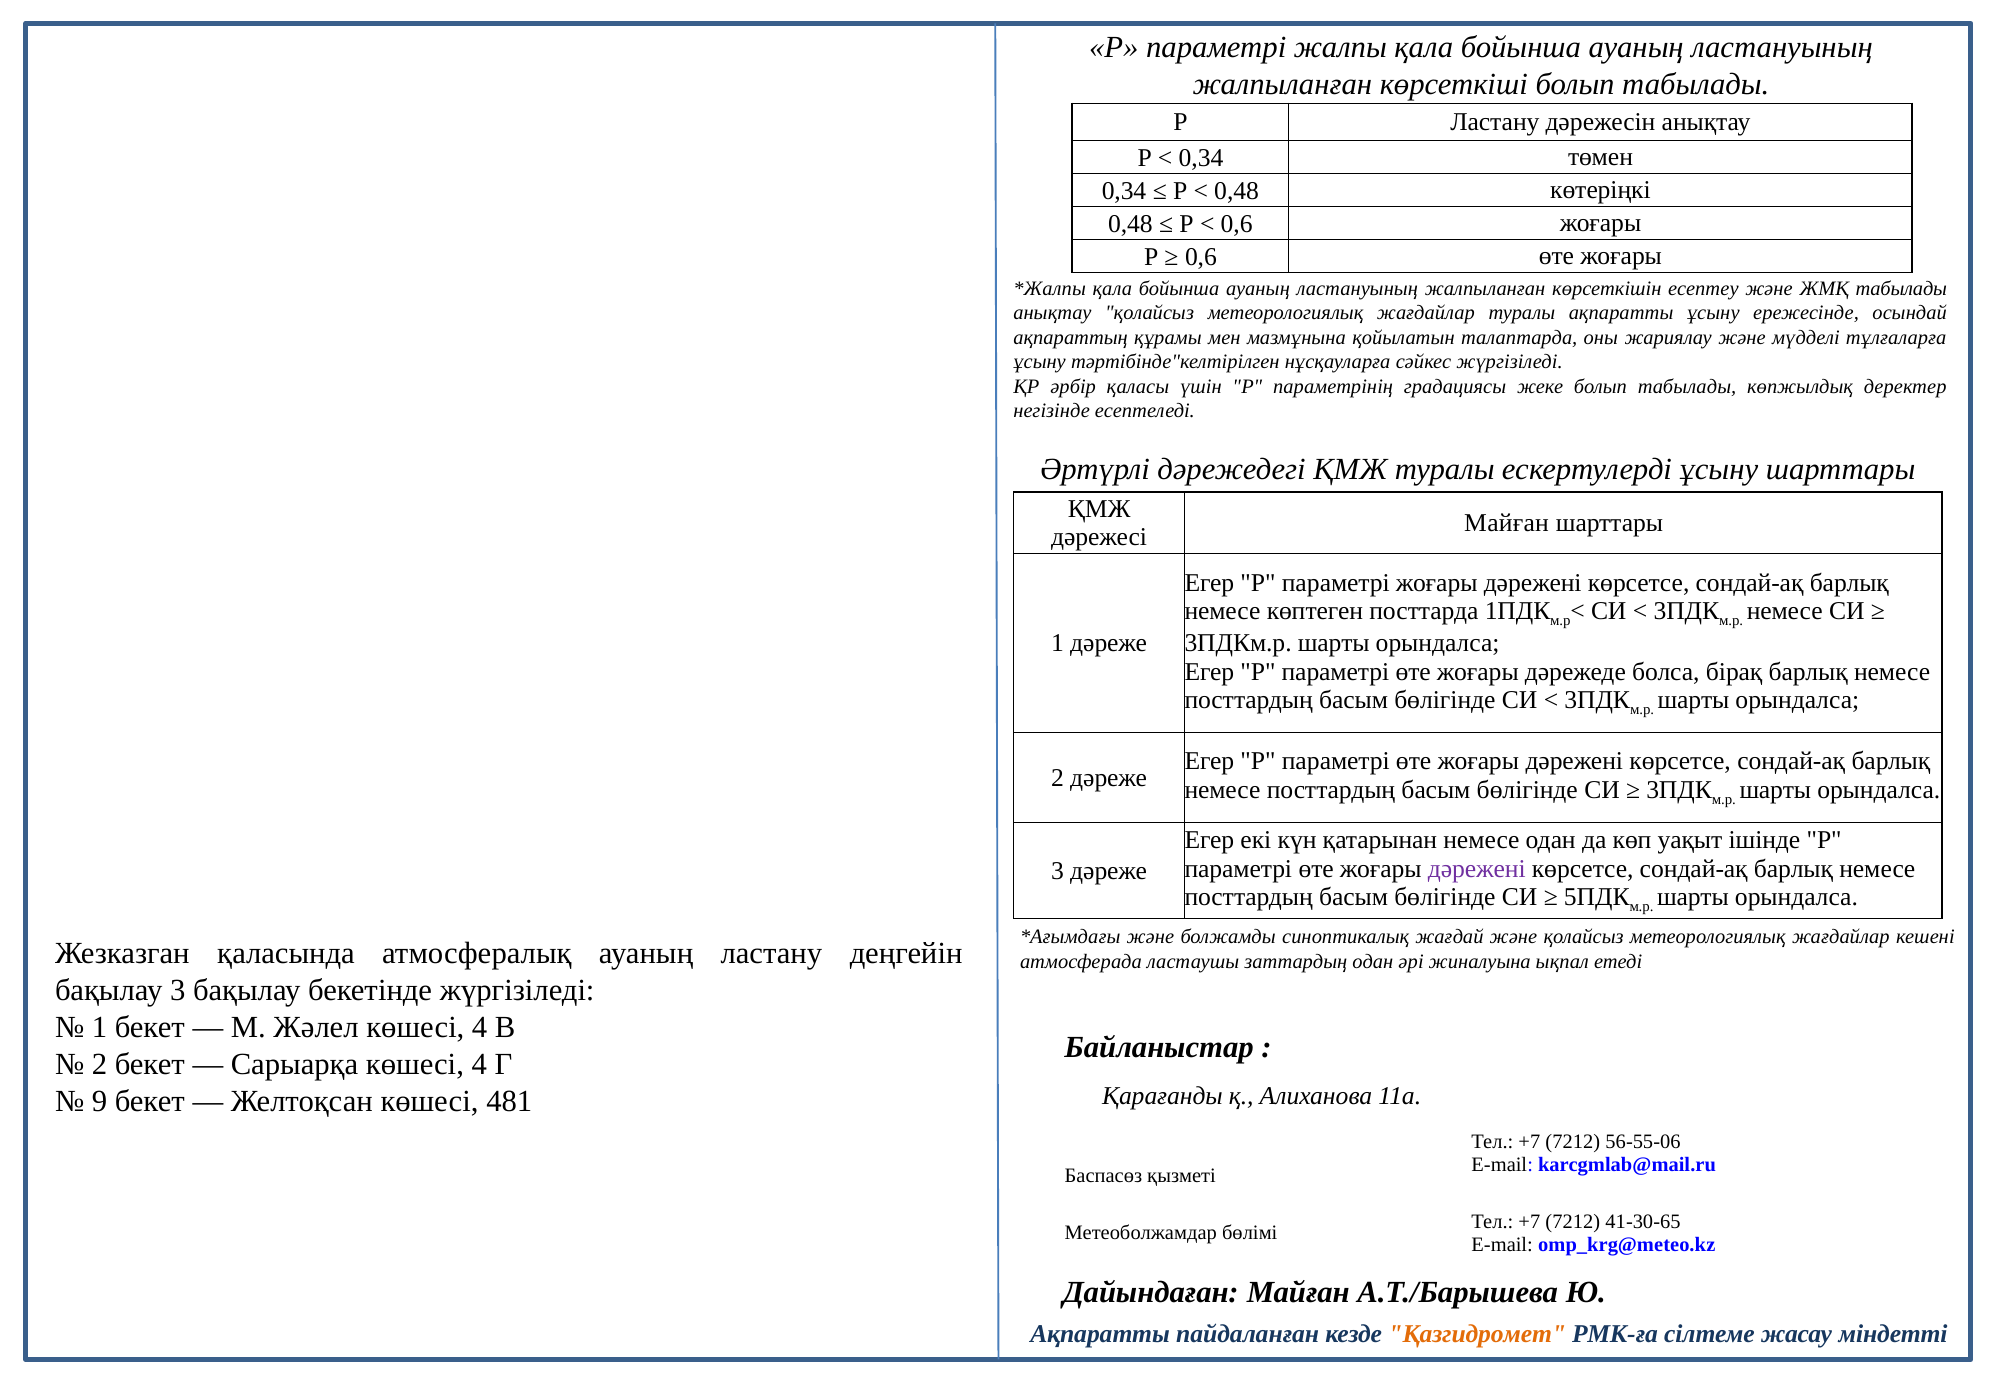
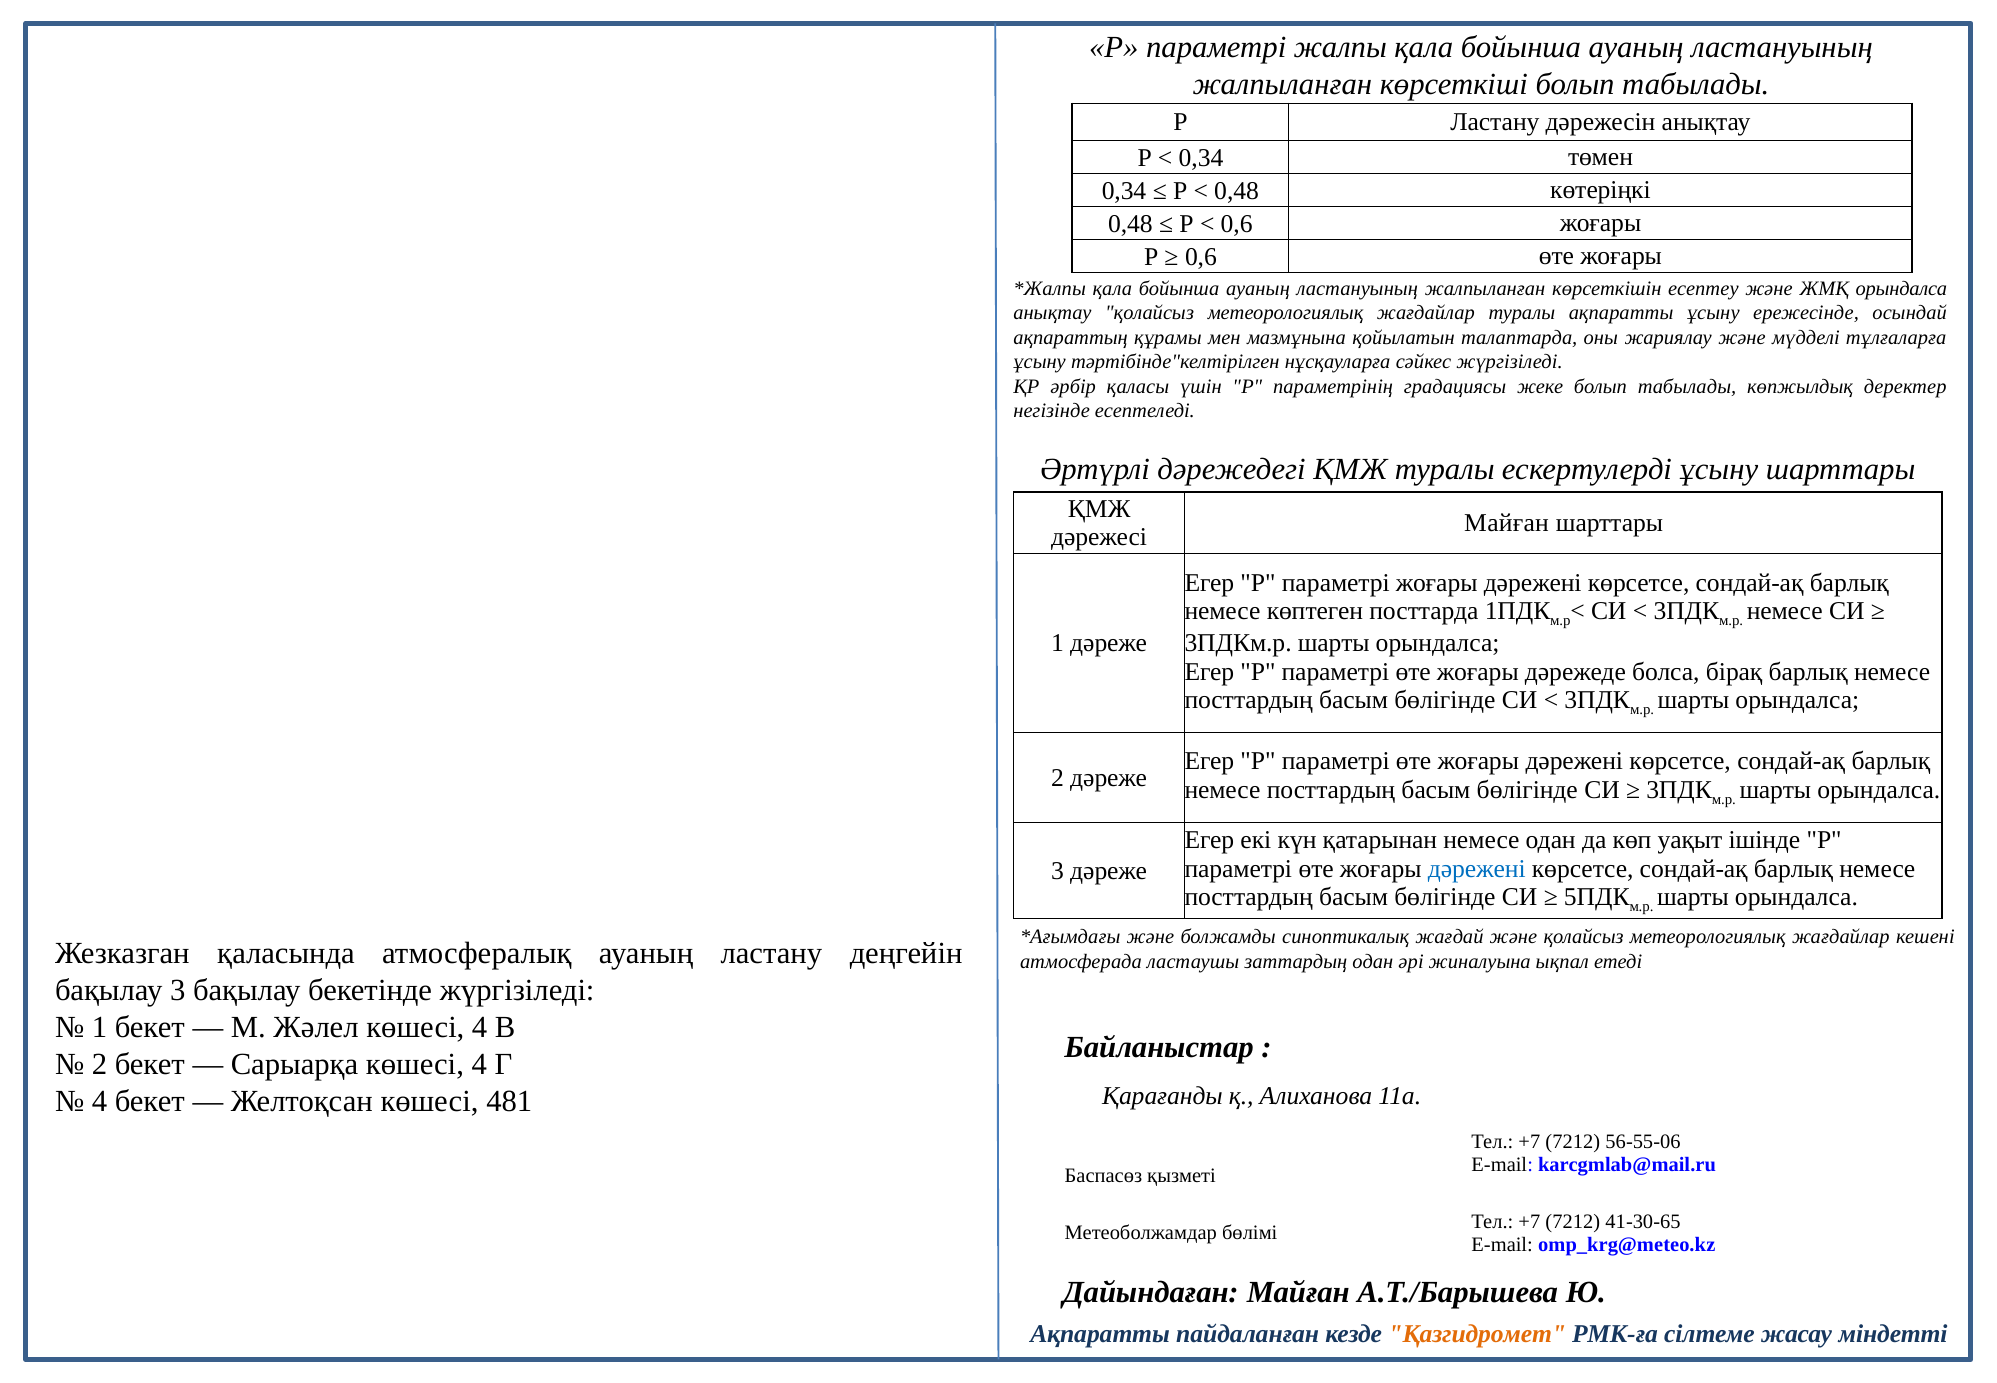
ЖМҚ табылады: табылады -> орындалса
дәрежені at (1477, 868) colour: purple -> blue
9 at (100, 1101): 9 -> 4
